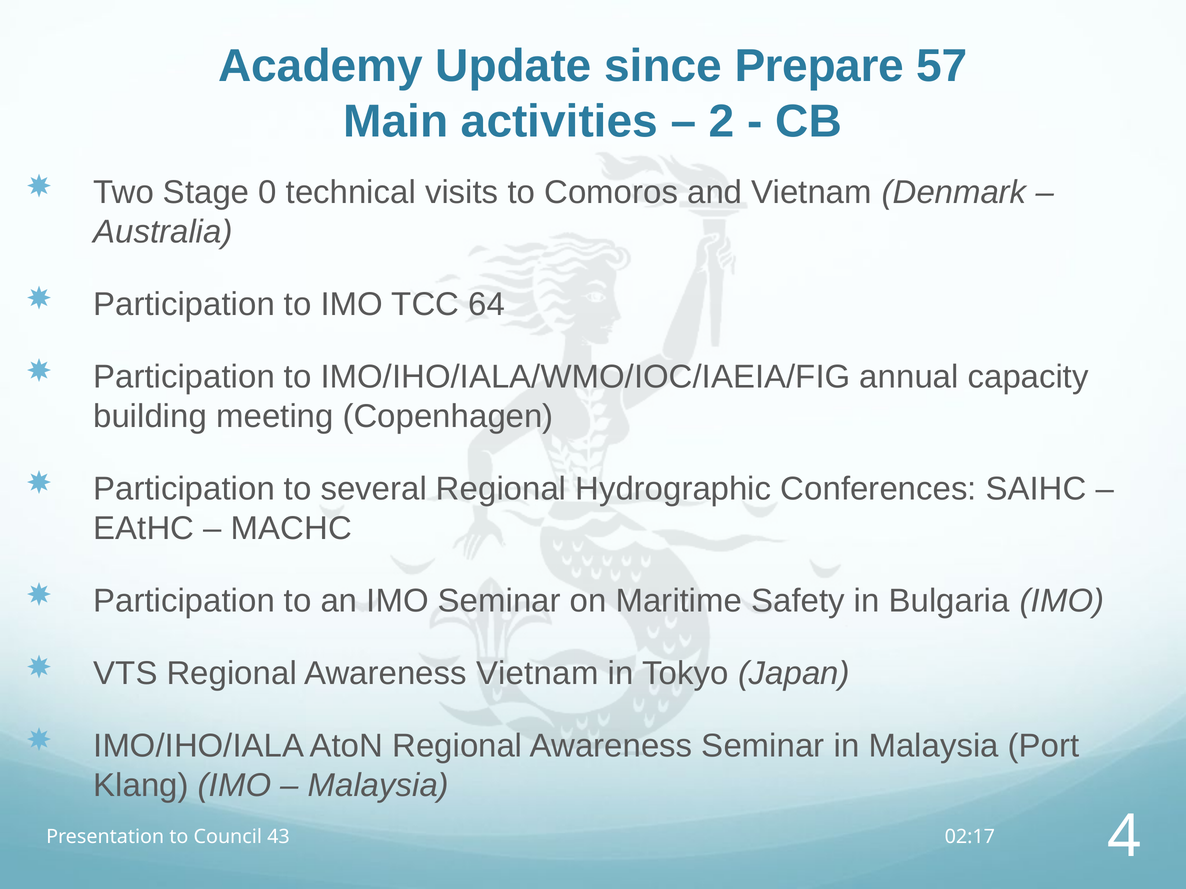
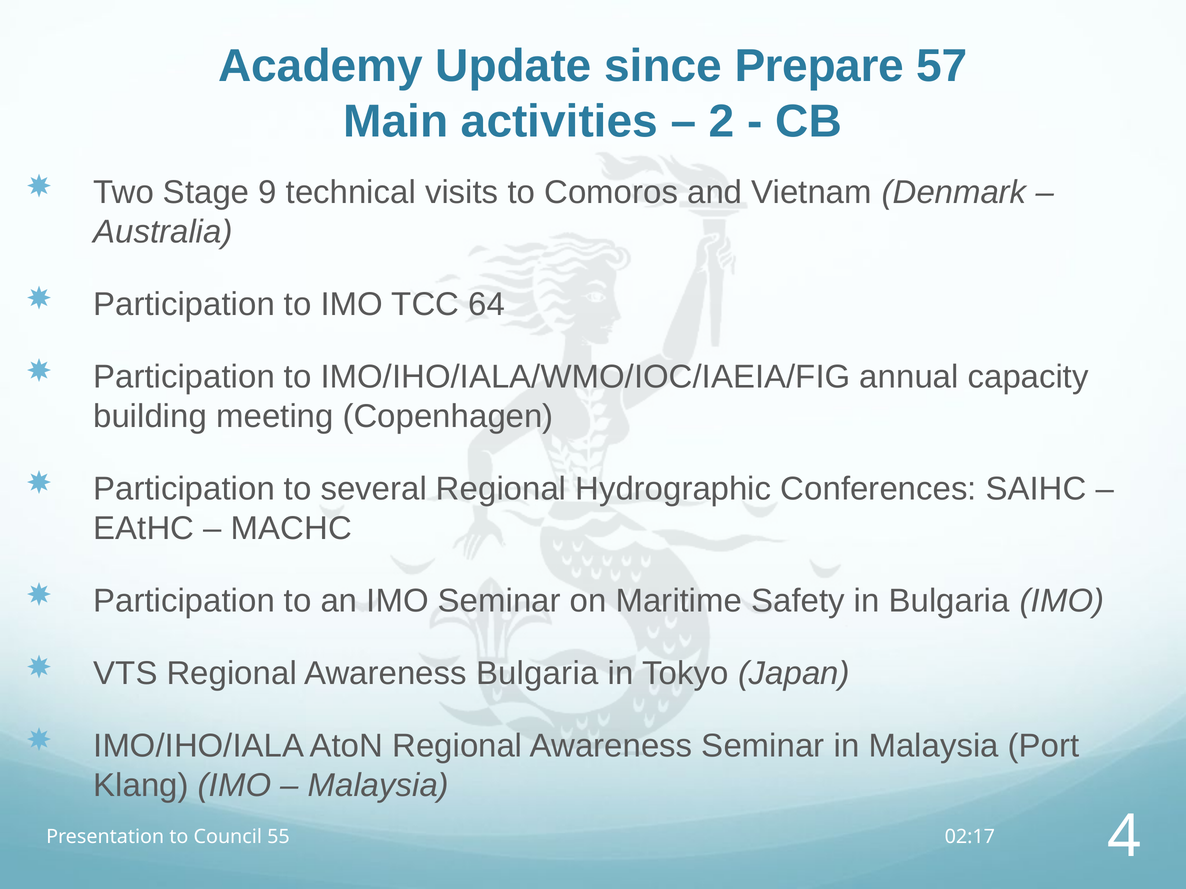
0: 0 -> 9
Awareness Vietnam: Vietnam -> Bulgaria
43: 43 -> 55
